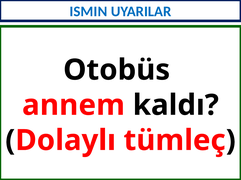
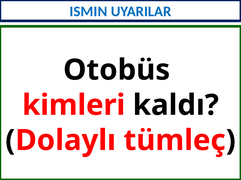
annem: annem -> kimleri
